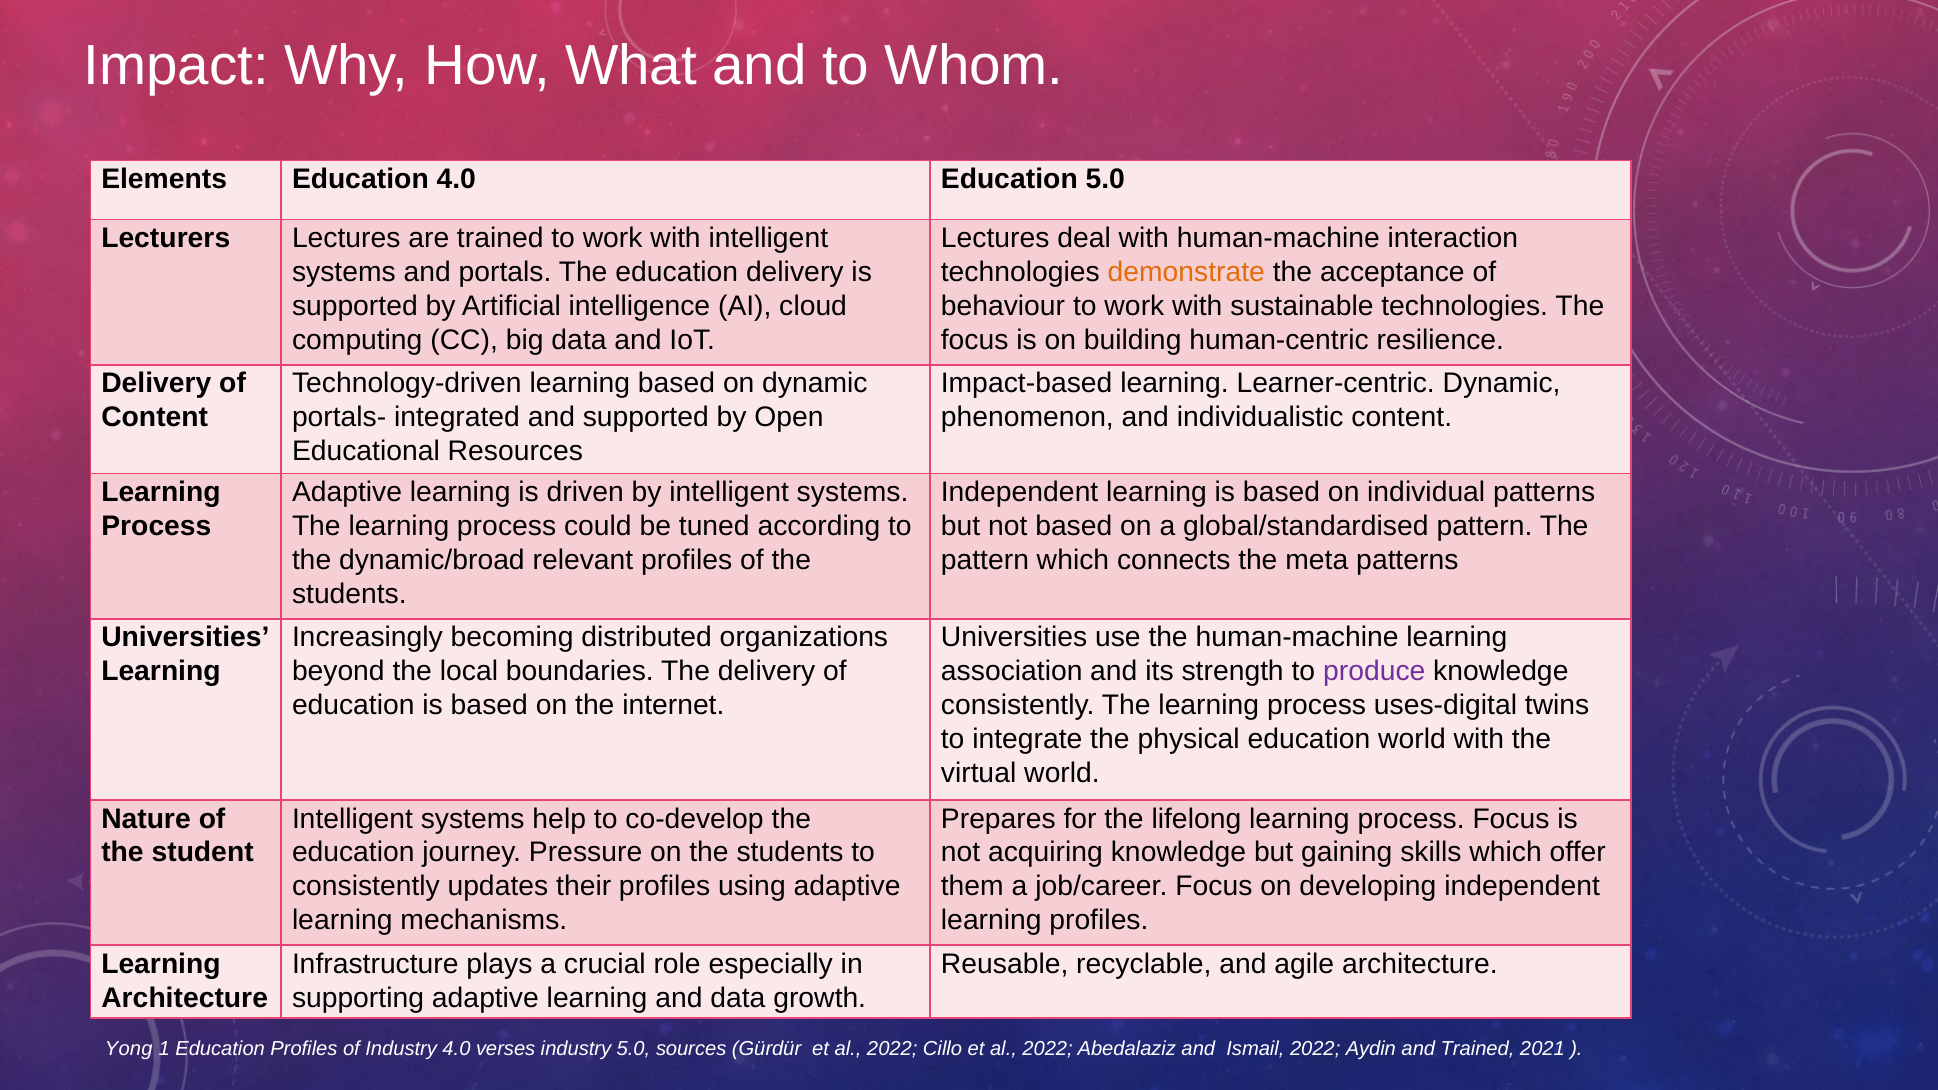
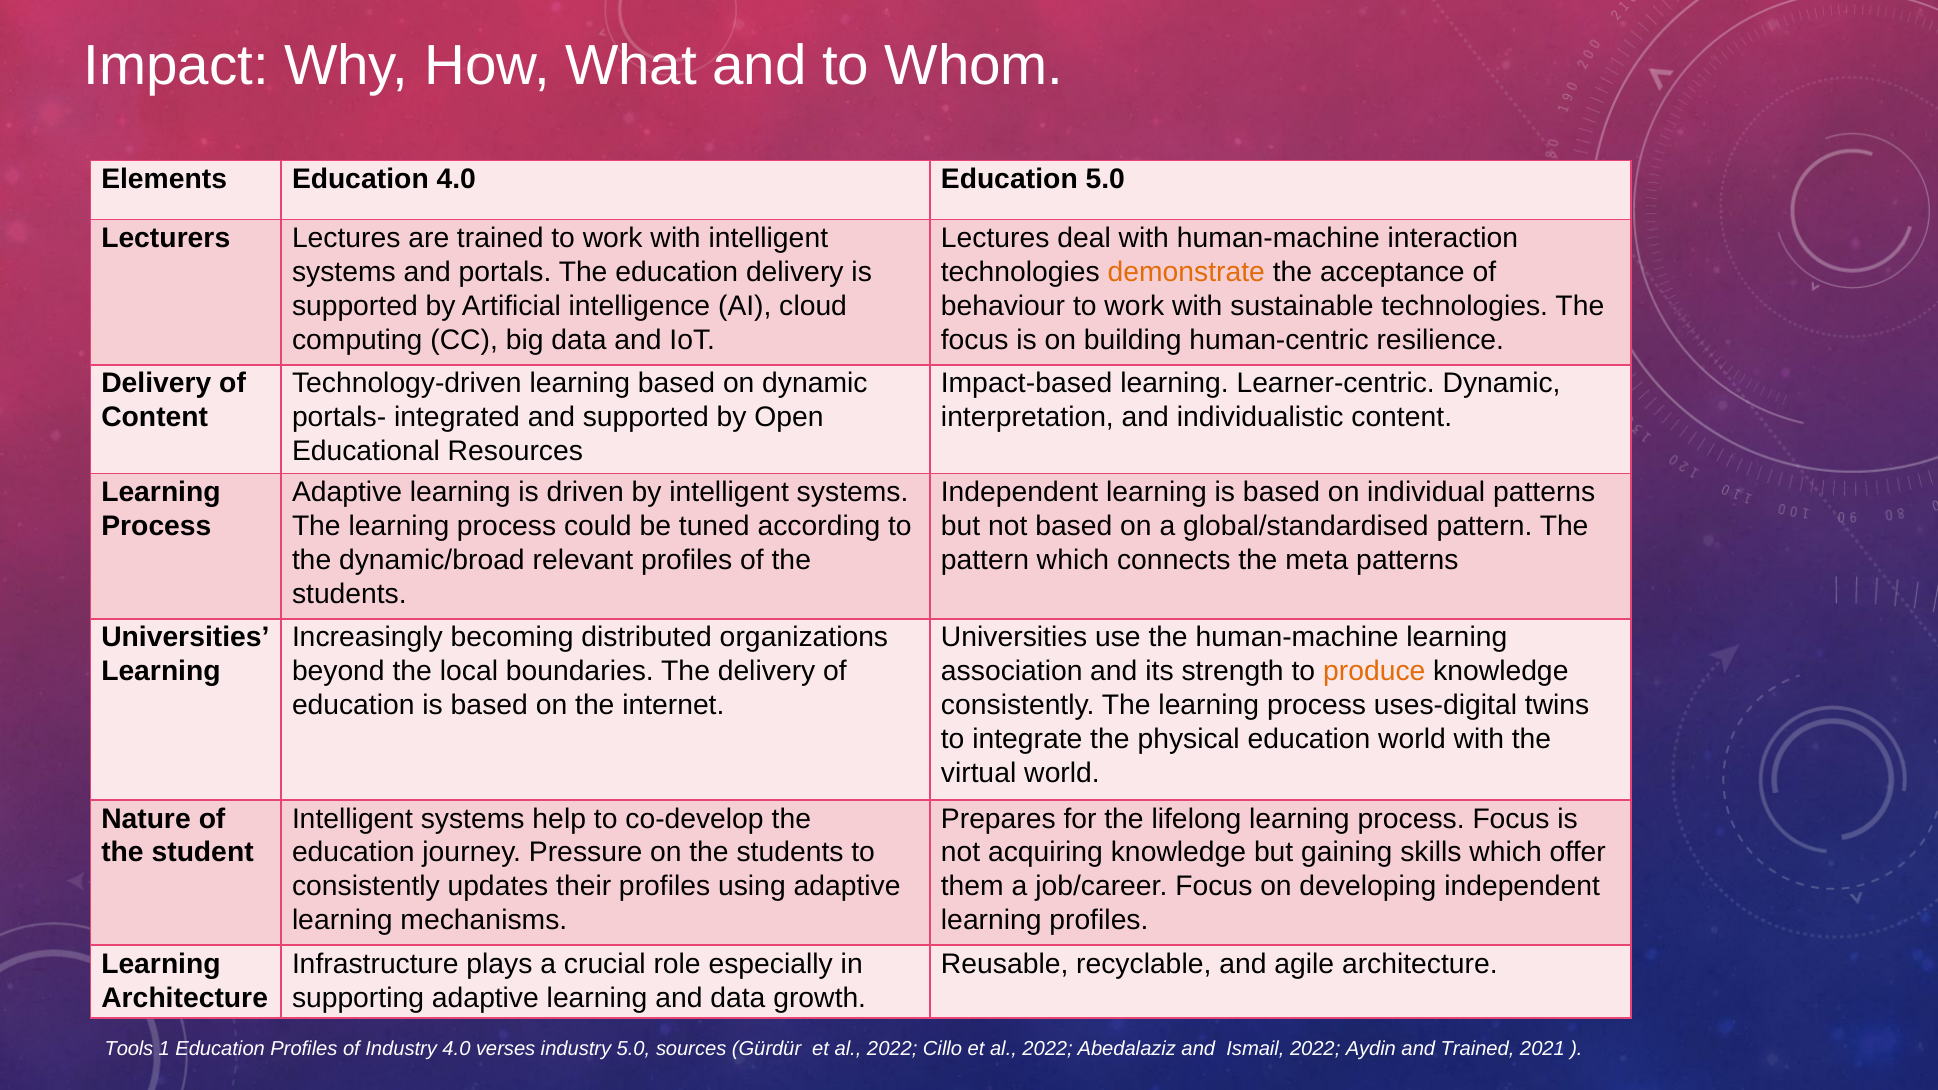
phenomenon: phenomenon -> interpretation
produce colour: purple -> orange
Yong: Yong -> Tools
